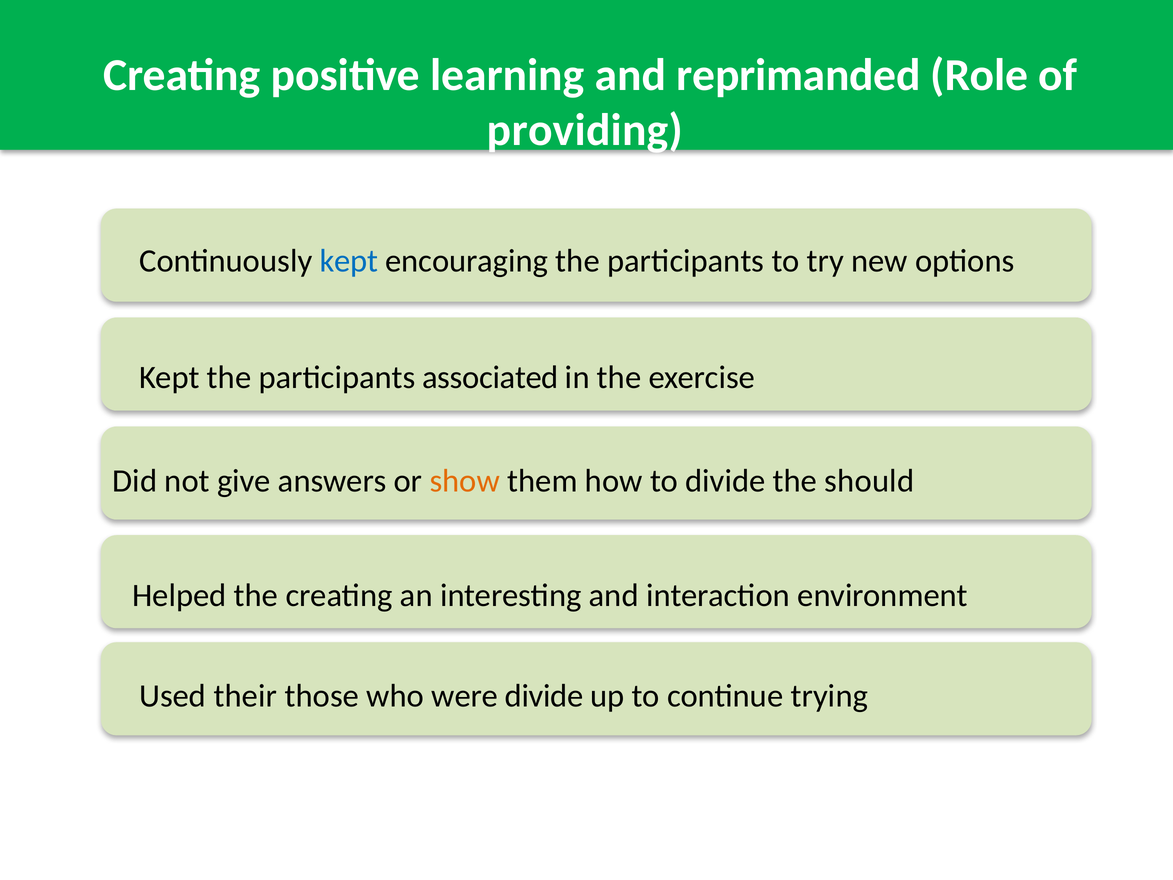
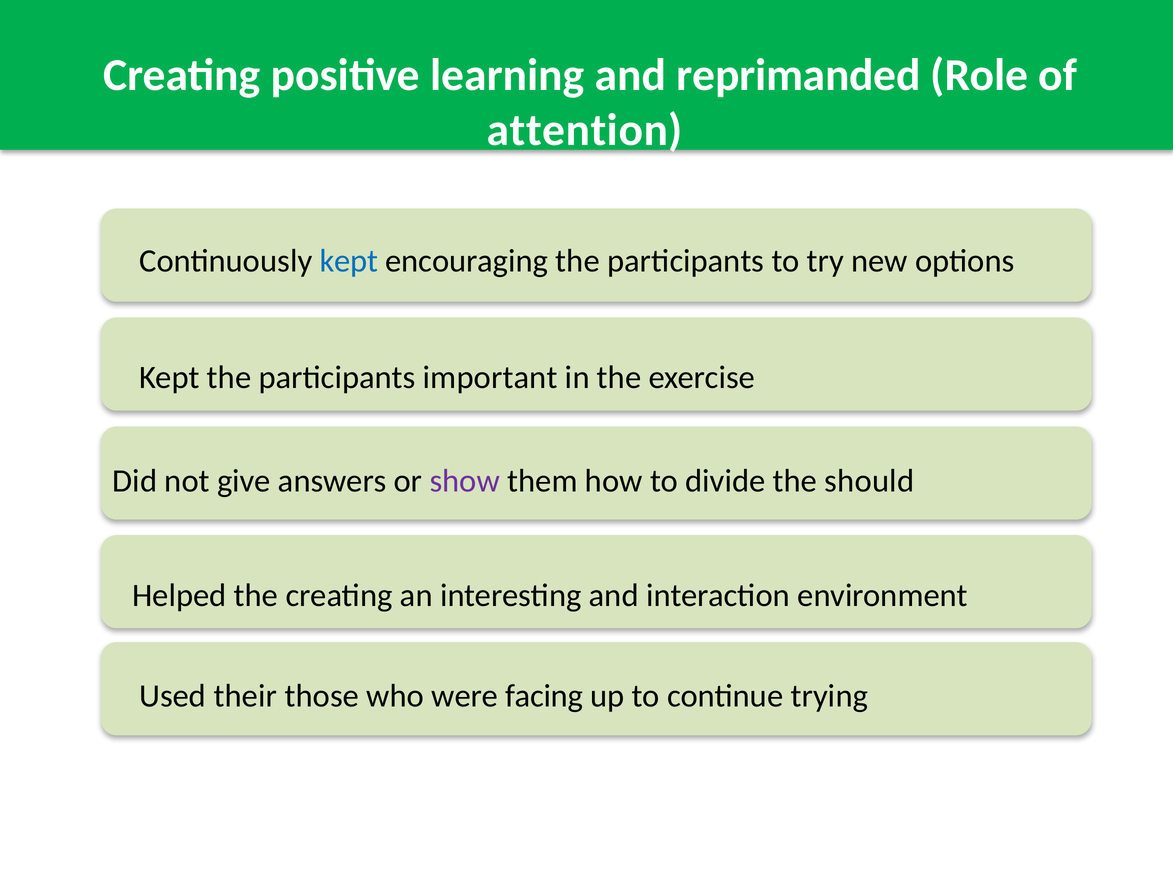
providing: providing -> attention
associated: associated -> important
show colour: orange -> purple
were divide: divide -> facing
